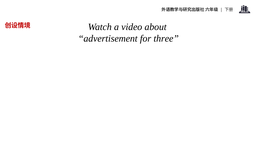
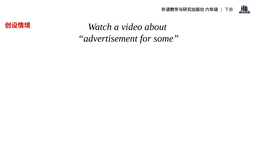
three: three -> some
